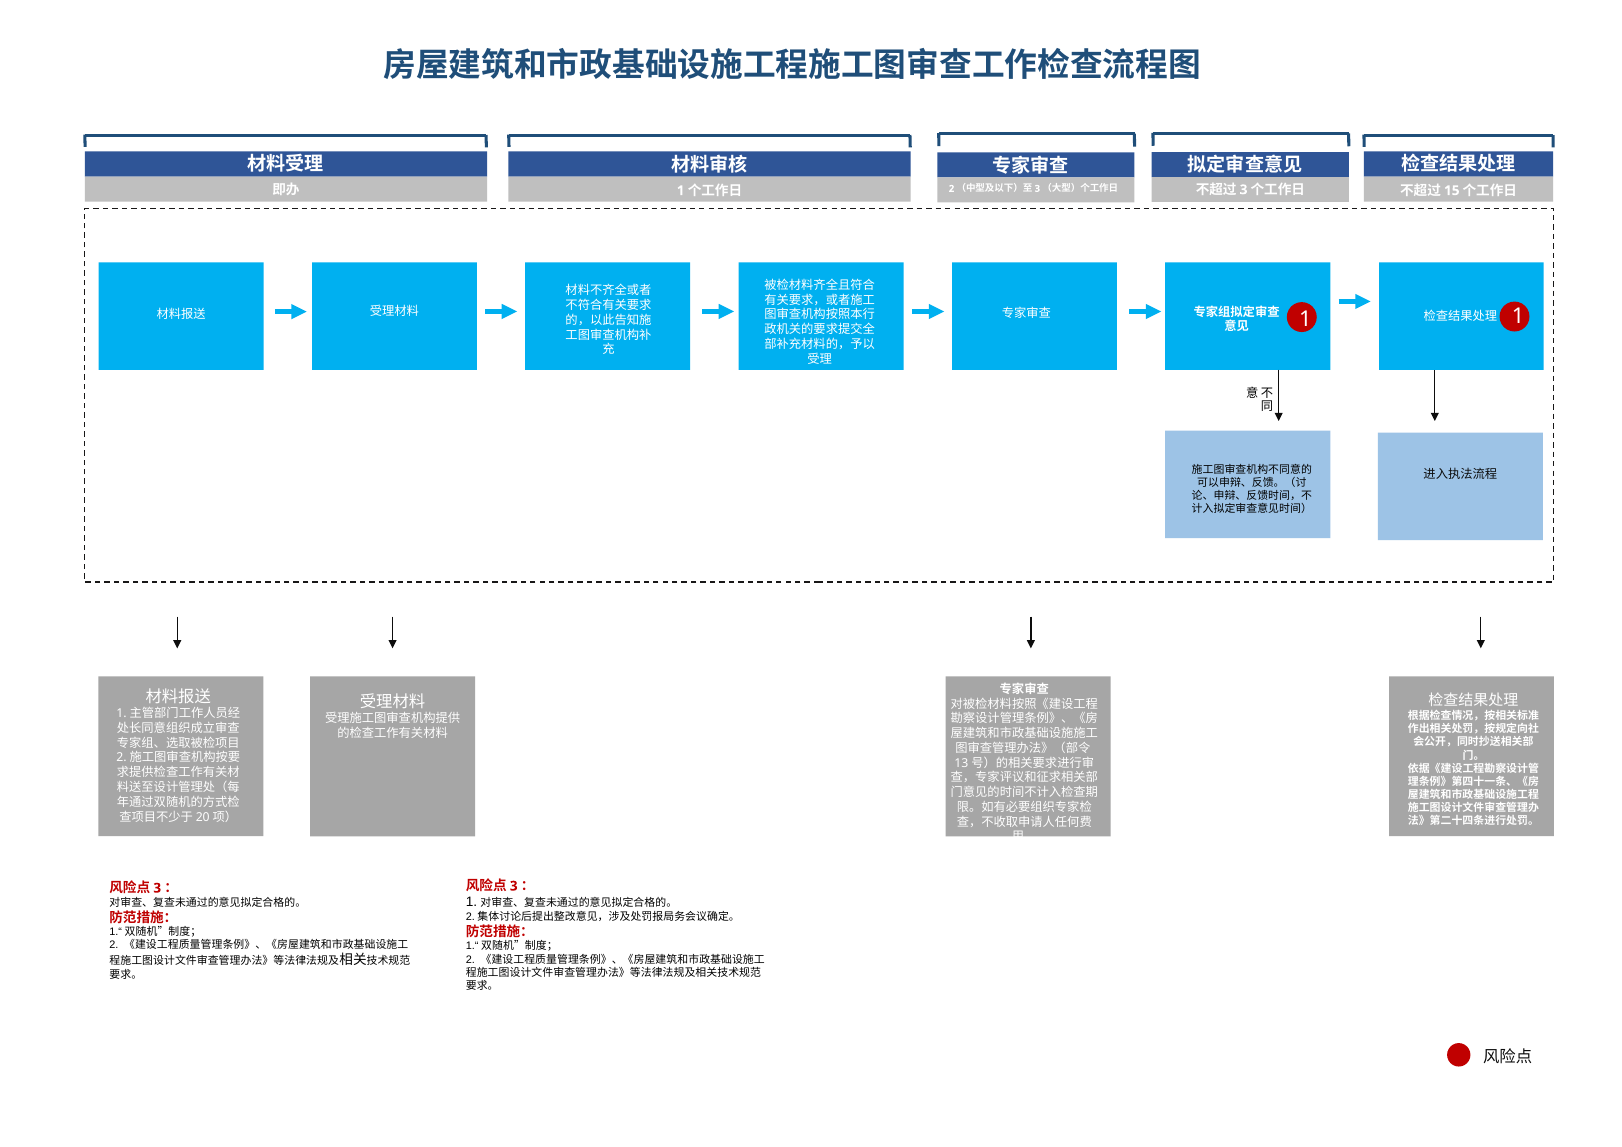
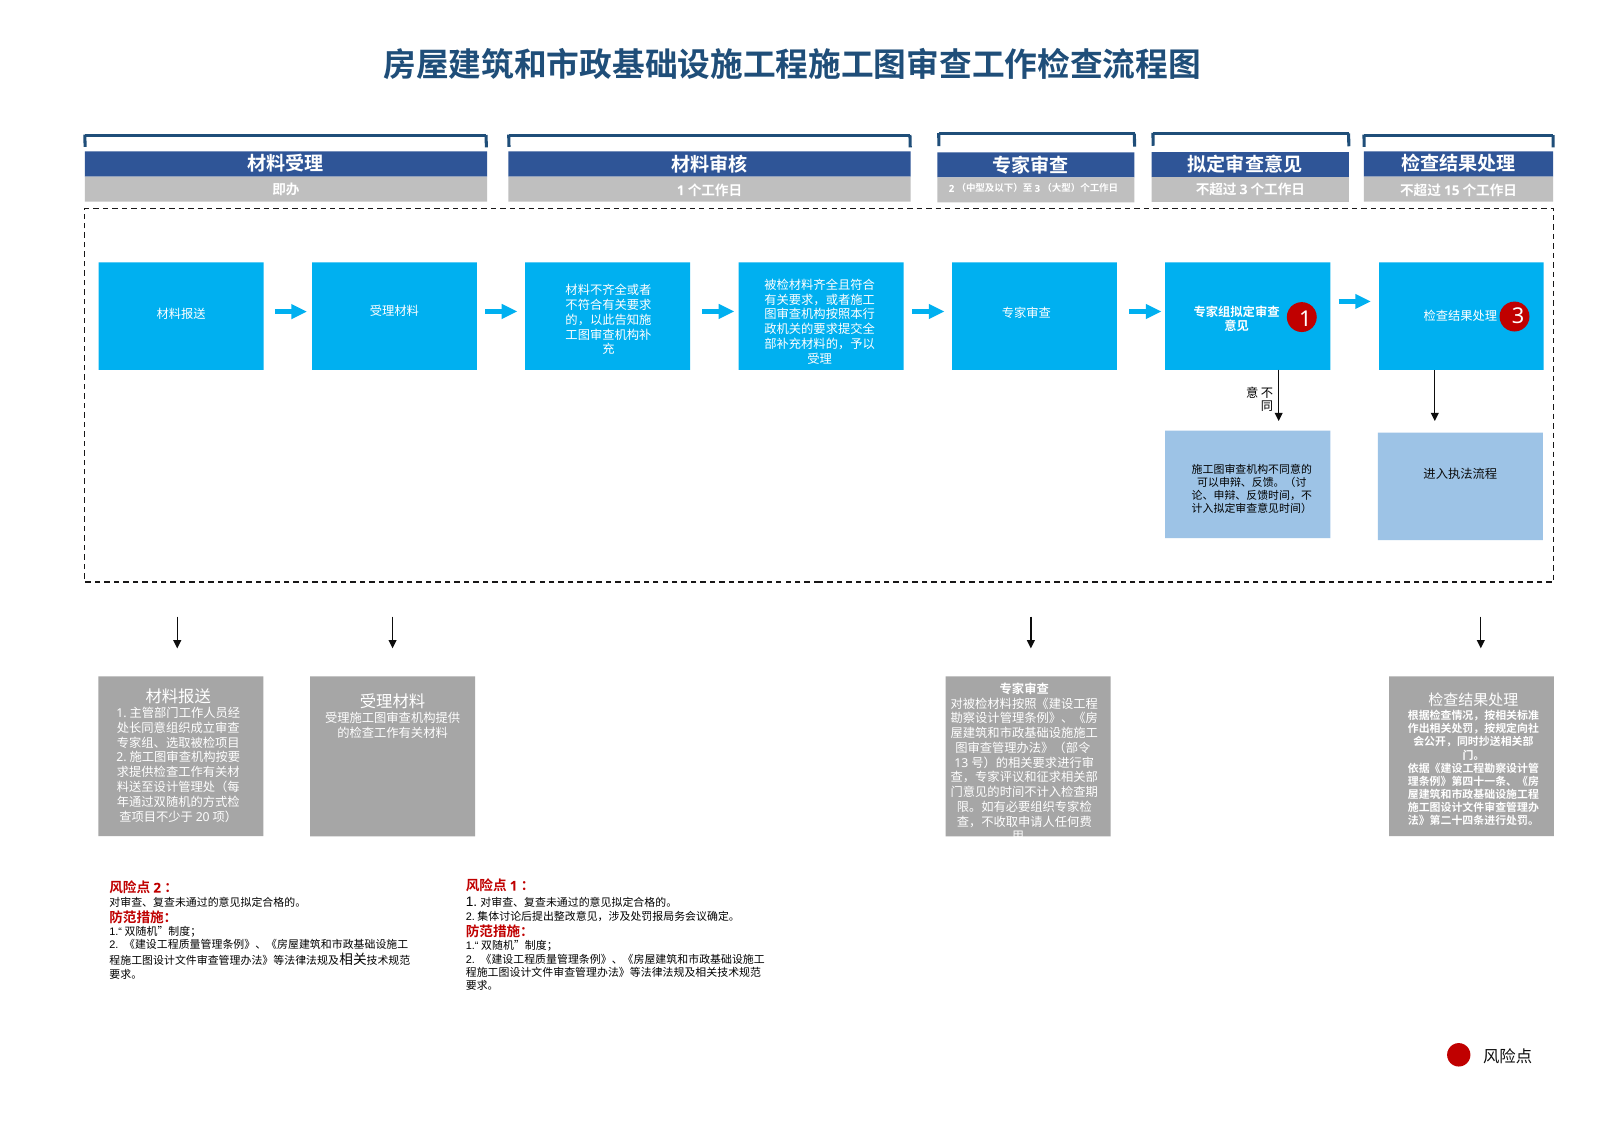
1 1: 1 -> 3
3 at (514, 886): 3 -> 1
3 at (157, 888): 3 -> 2
